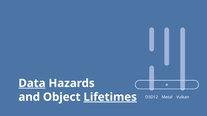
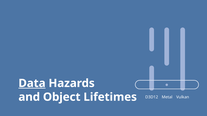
Lifetimes underline: present -> none
